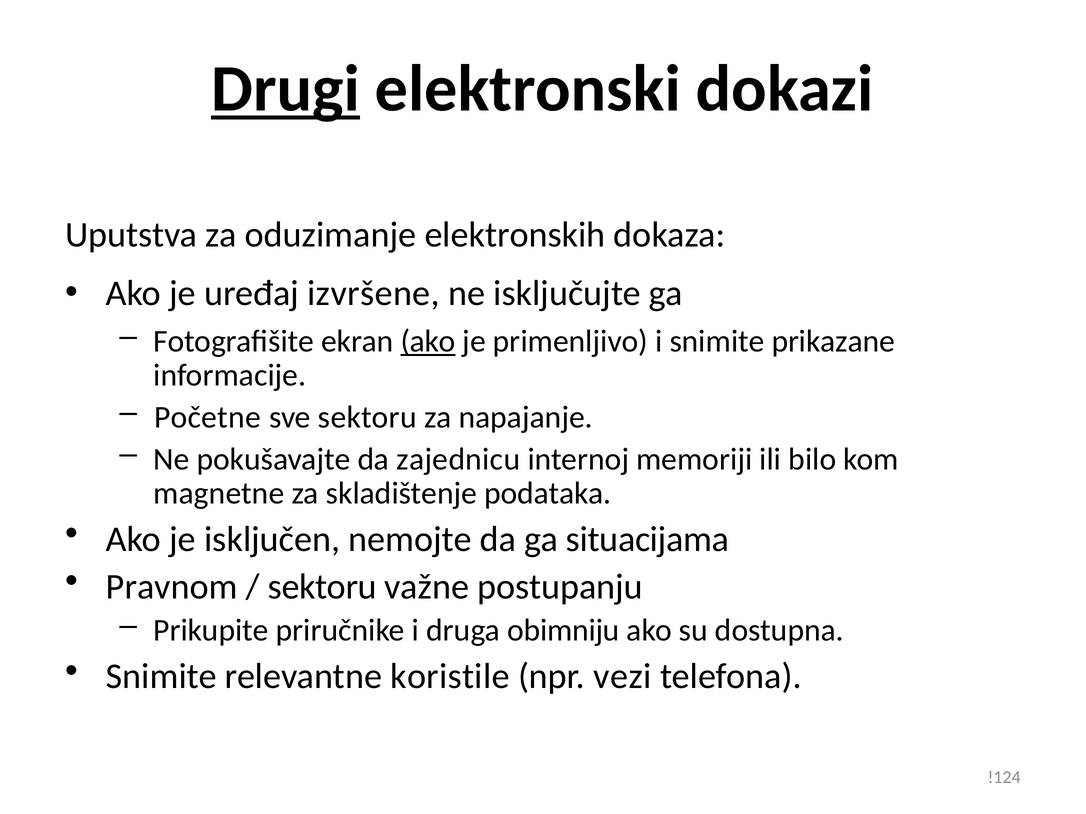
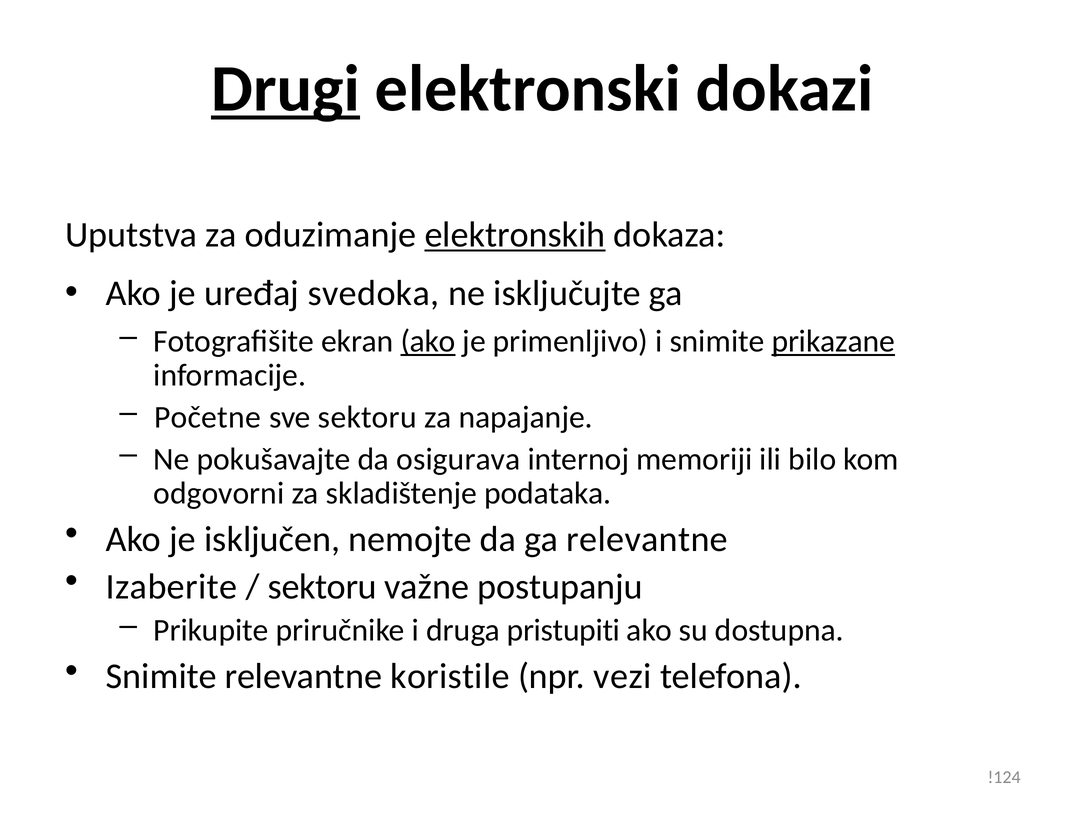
elektronskih underline: none -> present
izvršene: izvršene -> svedoka
prikazane underline: none -> present
zajednicu: zajednicu -> osigurava
magnetne: magnetne -> odgovorni
ga situacijama: situacijama -> relevantne
Pravnom: Pravnom -> Izaberite
obimniju: obimniju -> pristupiti
